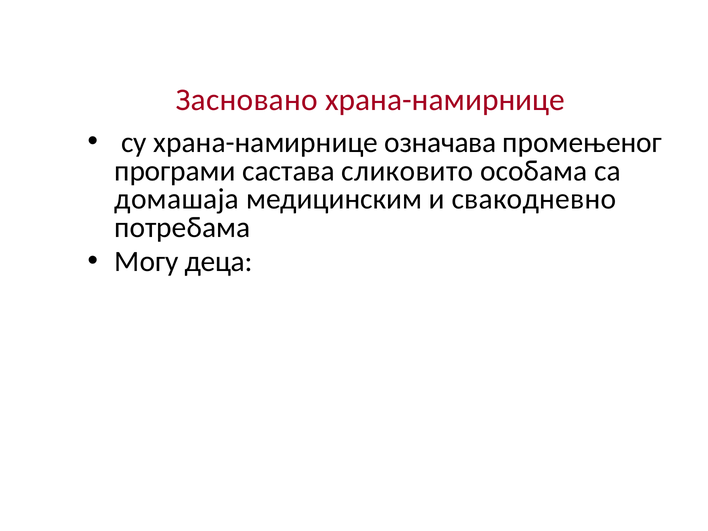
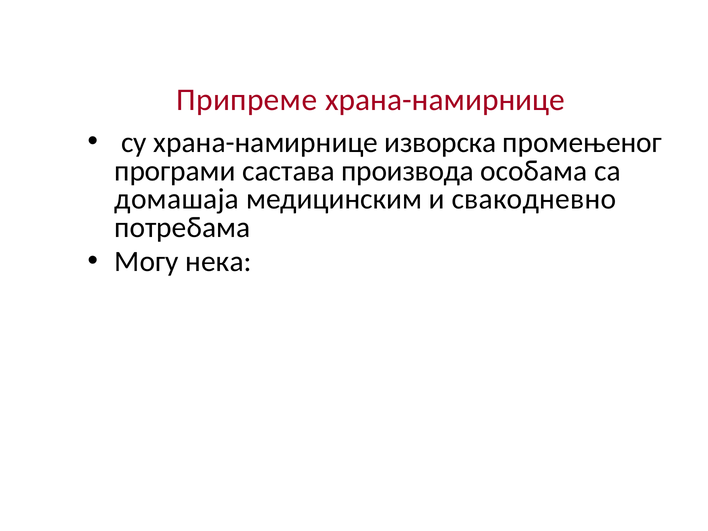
Засновано: Засновано -> Припреме
означава: означава -> изворска
сликовито: сликовито -> производа
деца: деца -> нека
